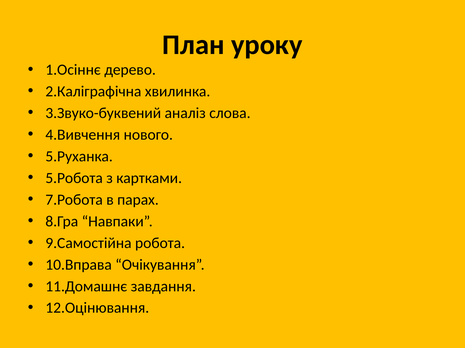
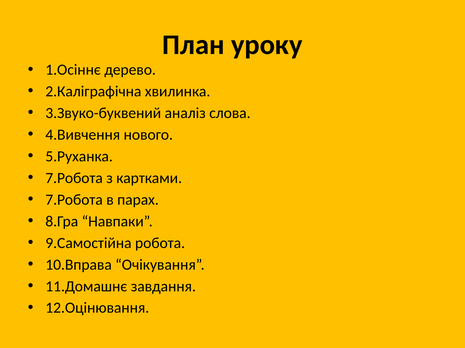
5.Робота at (74, 178): 5.Робота -> 7.Робота
